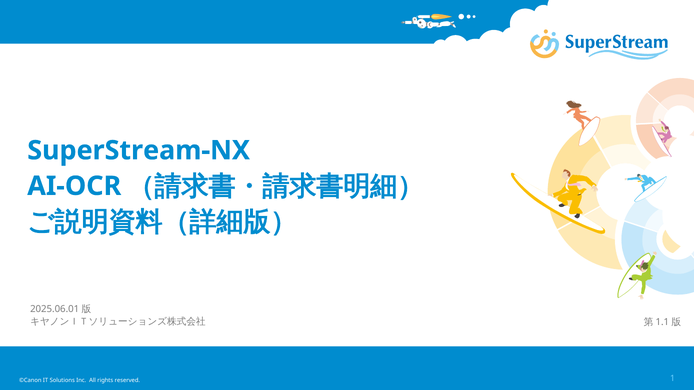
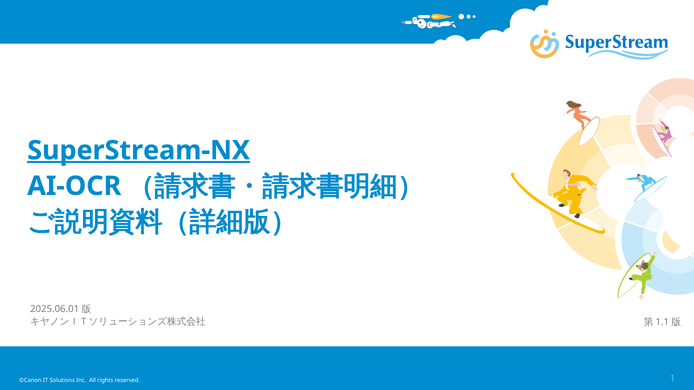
SuperStream-NX underline: none -> present
